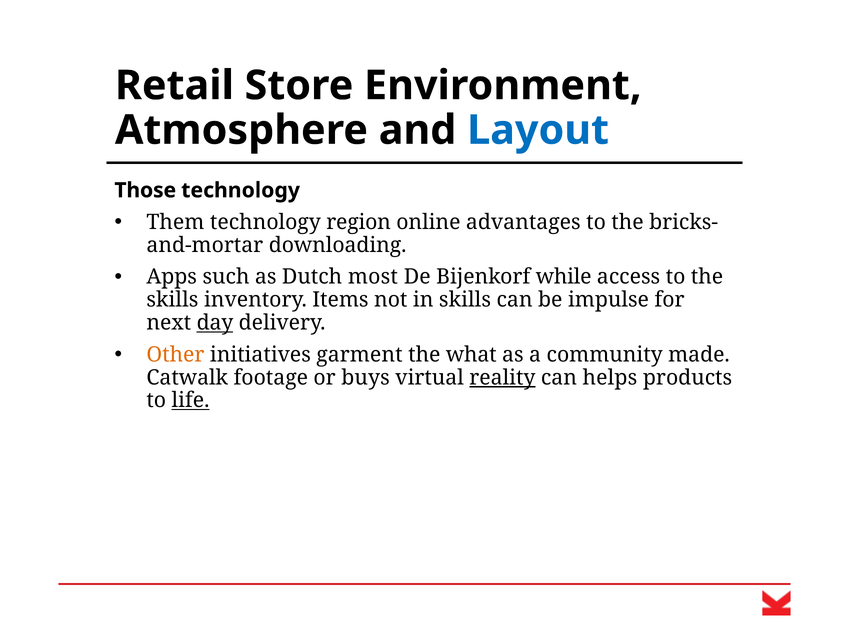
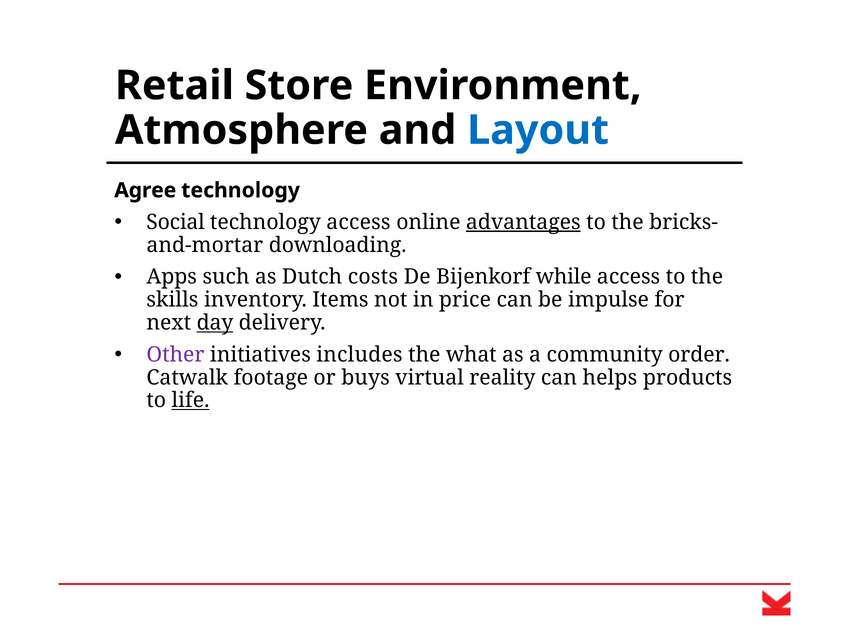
Those: Those -> Agree
Them: Them -> Social
technology region: region -> access
advantages underline: none -> present
most: most -> costs
in skills: skills -> price
Other colour: orange -> purple
garment: garment -> includes
made: made -> order
reality underline: present -> none
